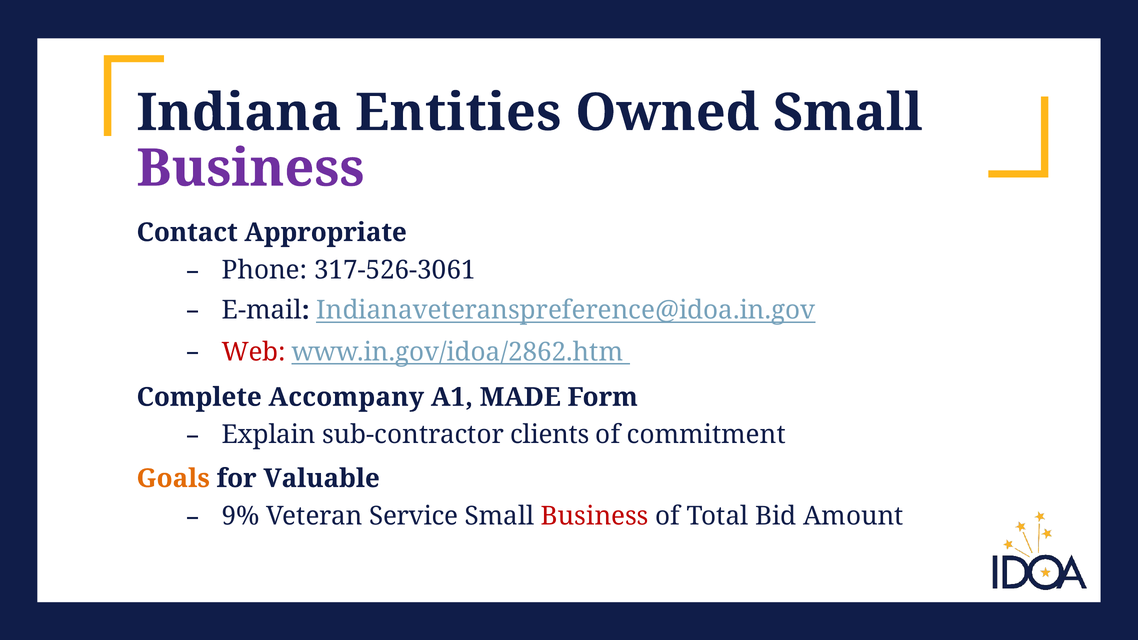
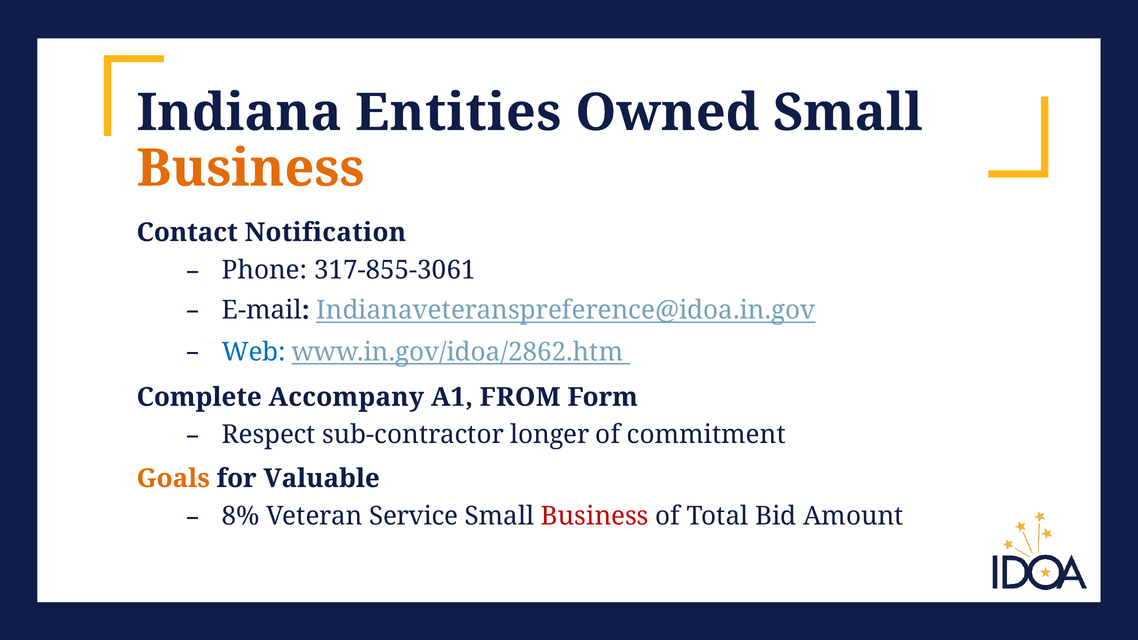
Business at (250, 169) colour: purple -> orange
Appropriate: Appropriate -> Notification
317-526-3061: 317-526-3061 -> 317-855-3061
Web colour: red -> blue
MADE: MADE -> FROM
Explain: Explain -> Respect
clients: clients -> longer
9%: 9% -> 8%
